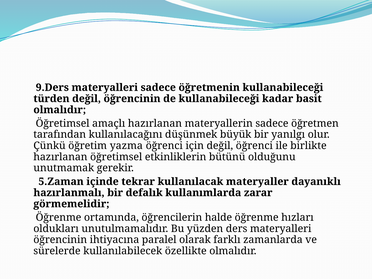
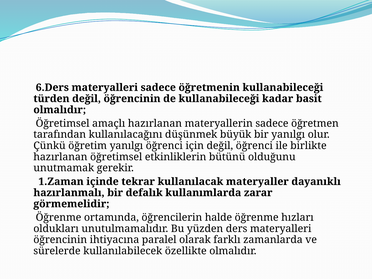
9.Ders: 9.Ders -> 6.Ders
öğretim yazma: yazma -> yanılgı
5.Zaman: 5.Zaman -> 1.Zaman
